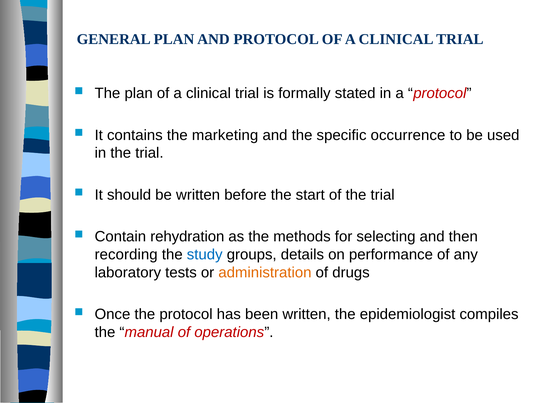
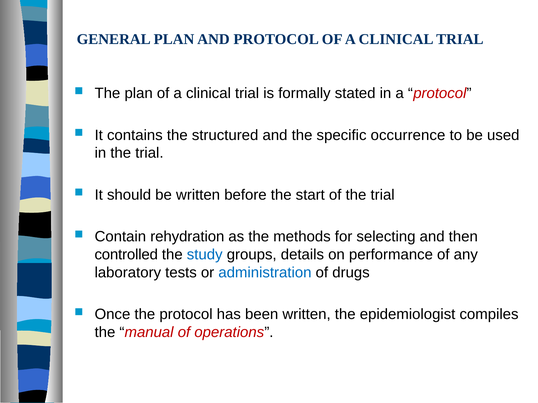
marketing: marketing -> structured
recording: recording -> controlled
administration colour: orange -> blue
